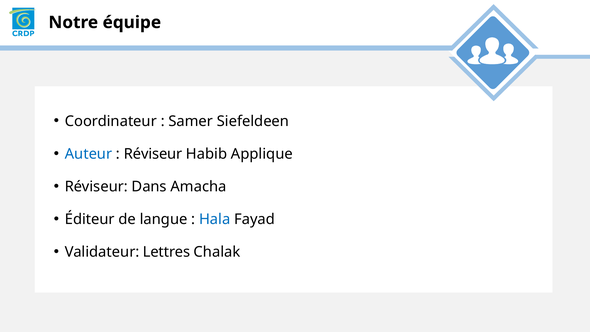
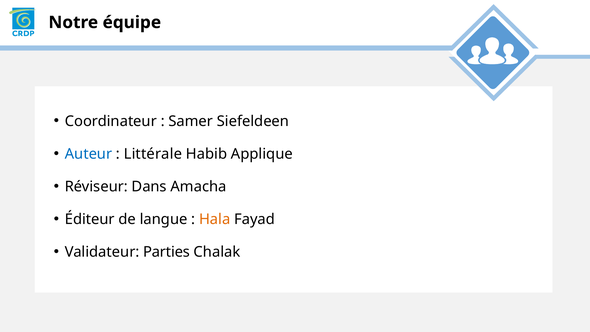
Réviseur at (153, 154): Réviseur -> Littérale
Hala colour: blue -> orange
Lettres: Lettres -> Parties
